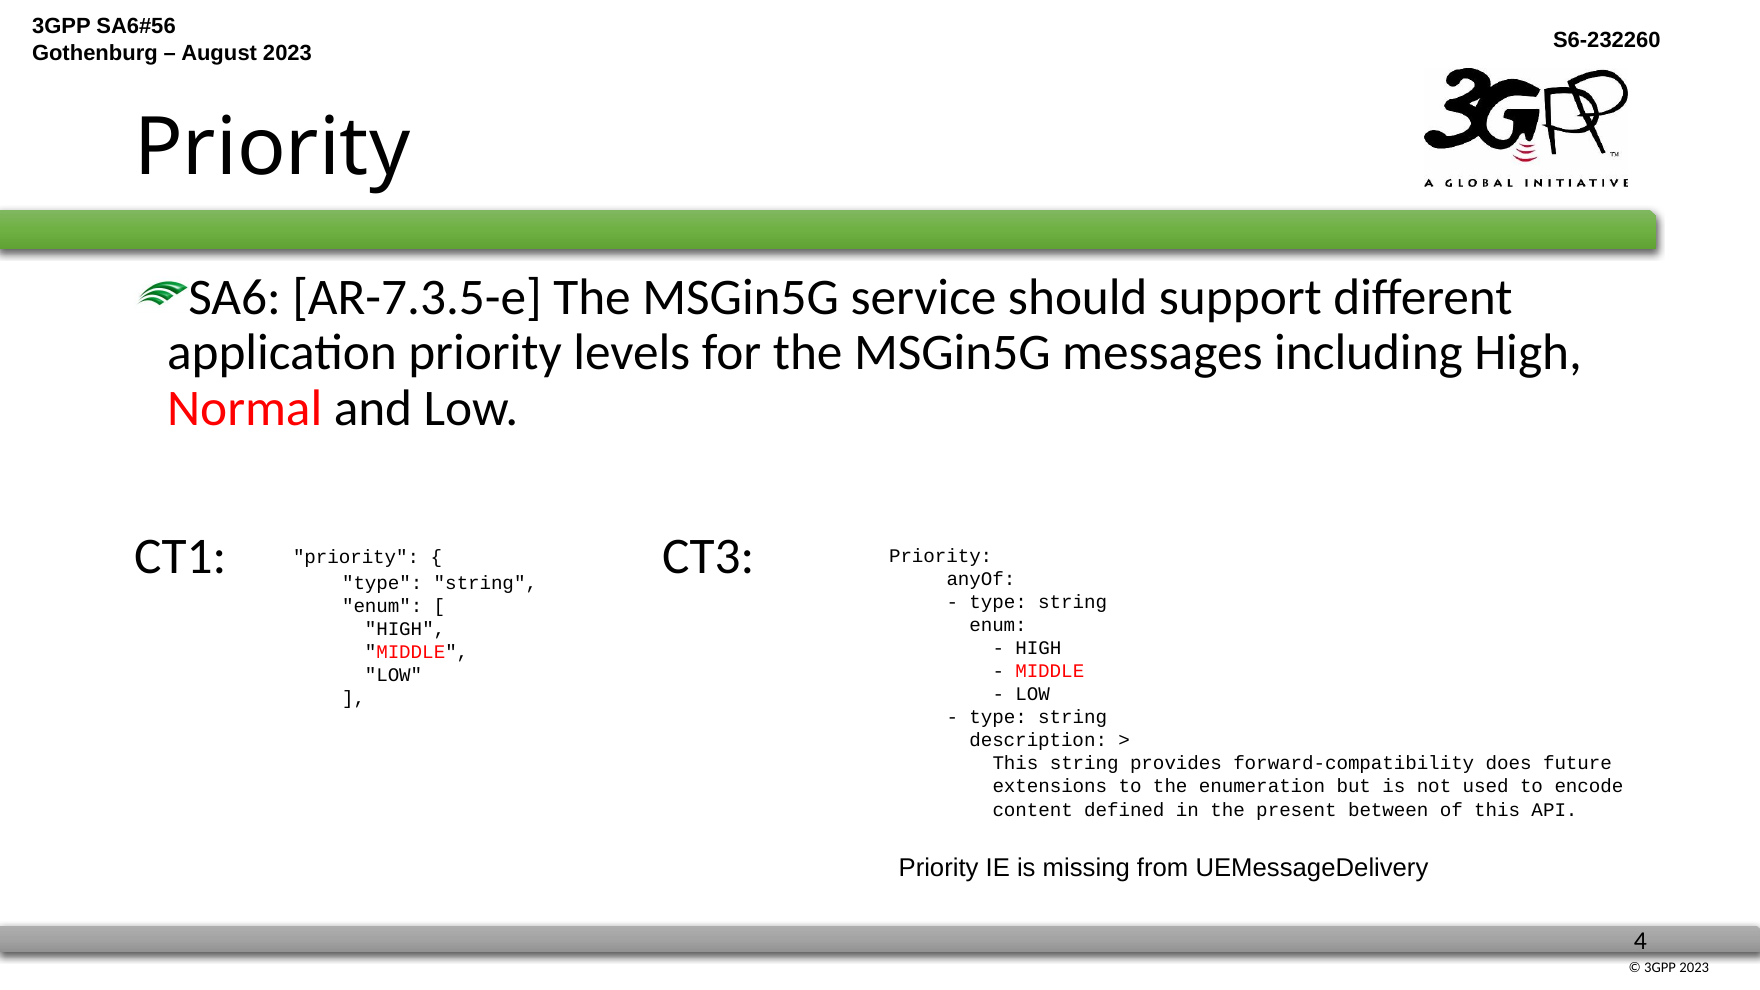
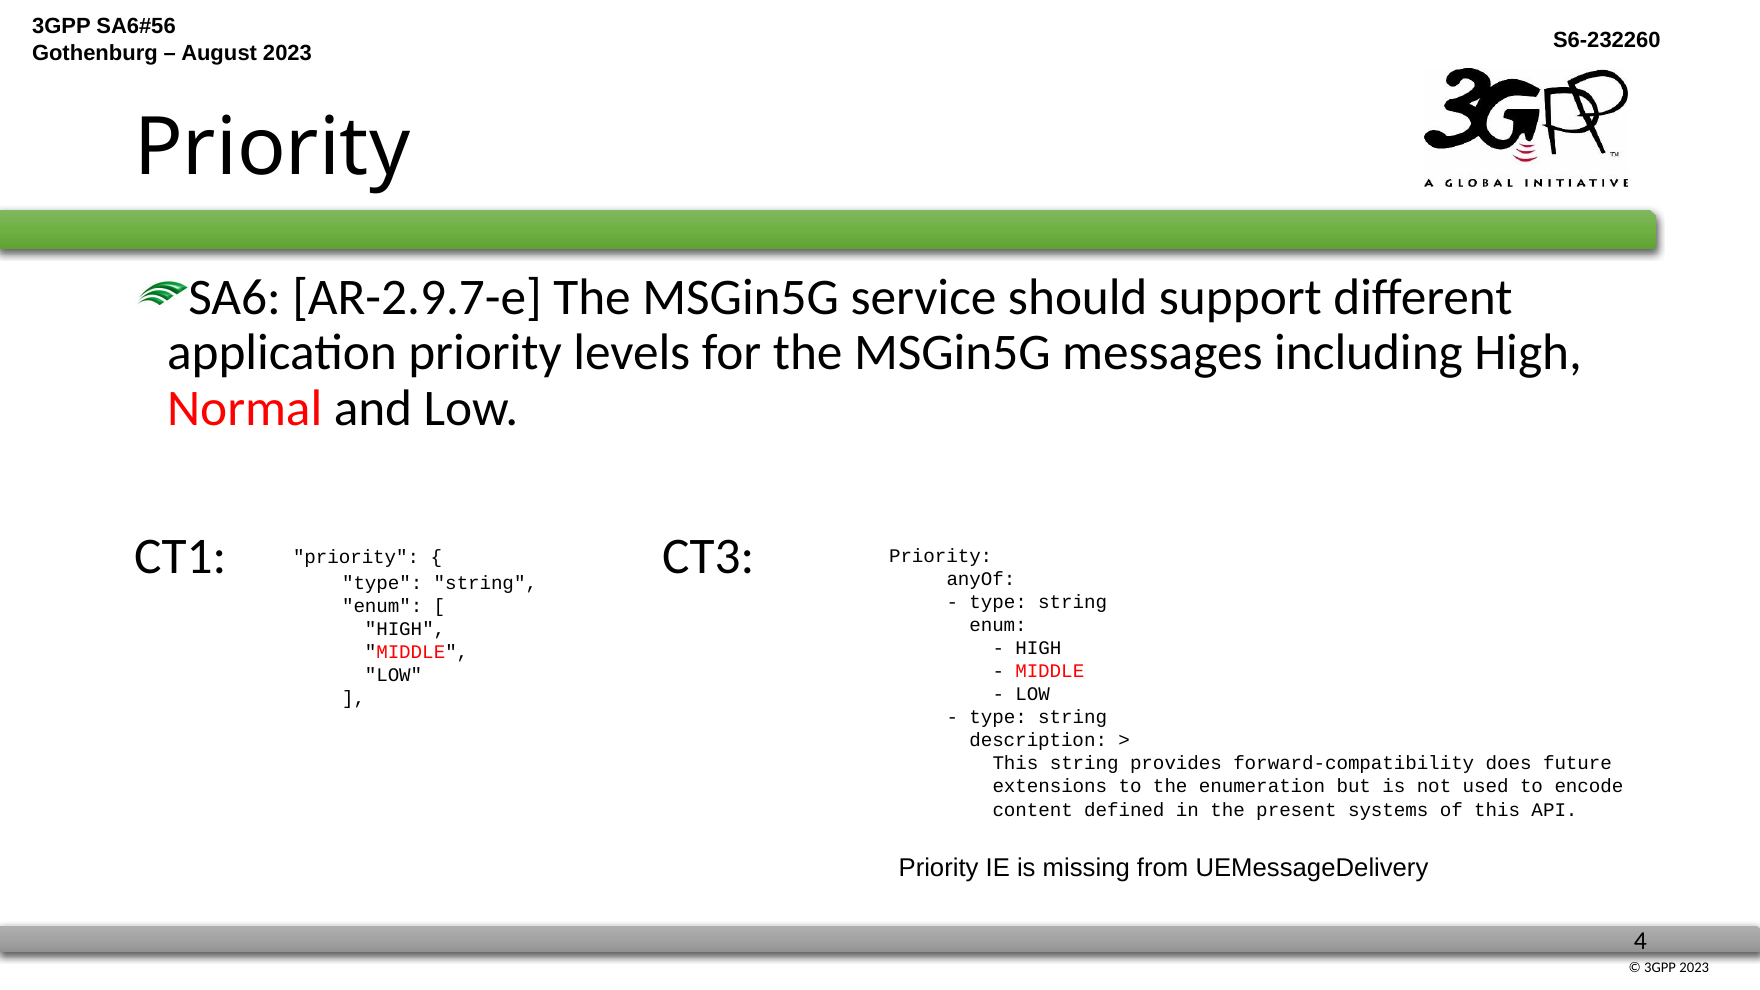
AR-7.3.5-e: AR-7.3.5-e -> AR-2.9.7-e
between: between -> systems
